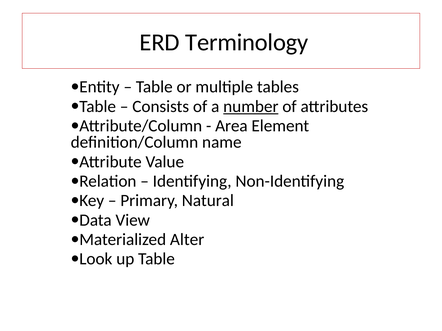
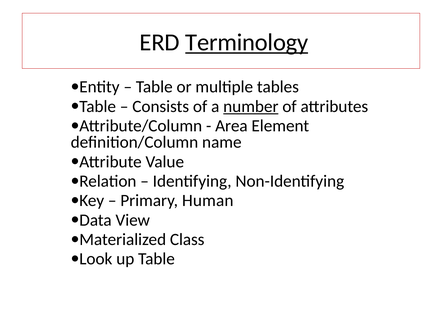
Terminology underline: none -> present
Natural: Natural -> Human
Alter: Alter -> Class
